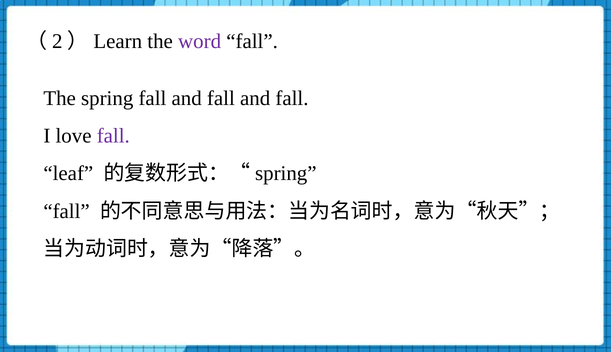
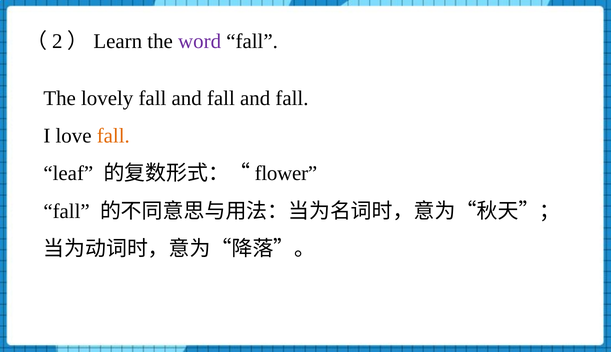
The spring: spring -> lovely
fall at (113, 136) colour: purple -> orange
spring at (286, 173): spring -> flower
